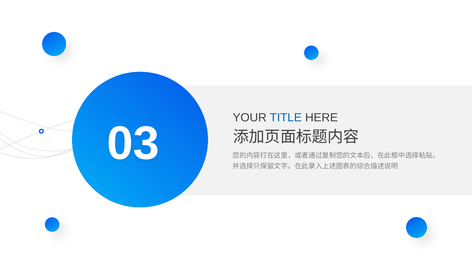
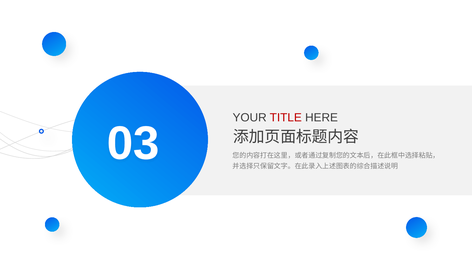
TITLE colour: blue -> red
